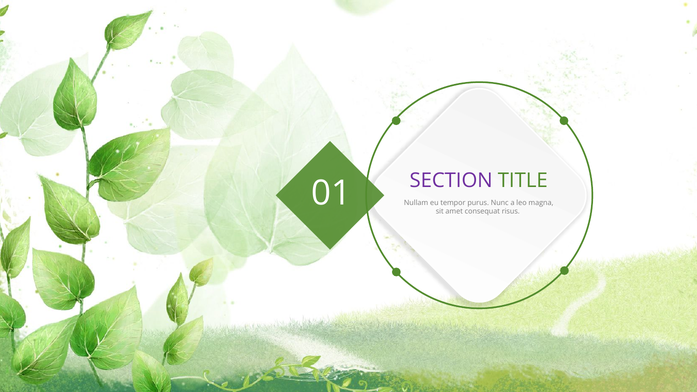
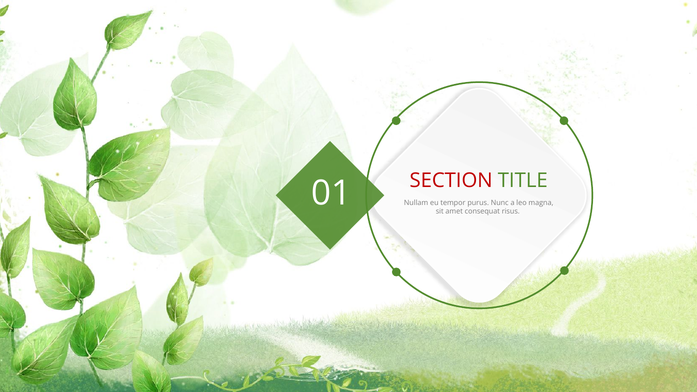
SECTION colour: purple -> red
